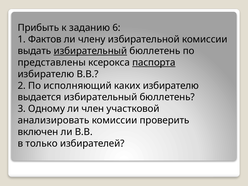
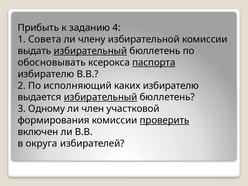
6: 6 -> 4
Фактов: Фактов -> Совета
представлены: представлены -> обосновывать
избирательный at (101, 97) underline: none -> present
анализировать: анализировать -> формирования
проверить underline: none -> present
только: только -> округа
